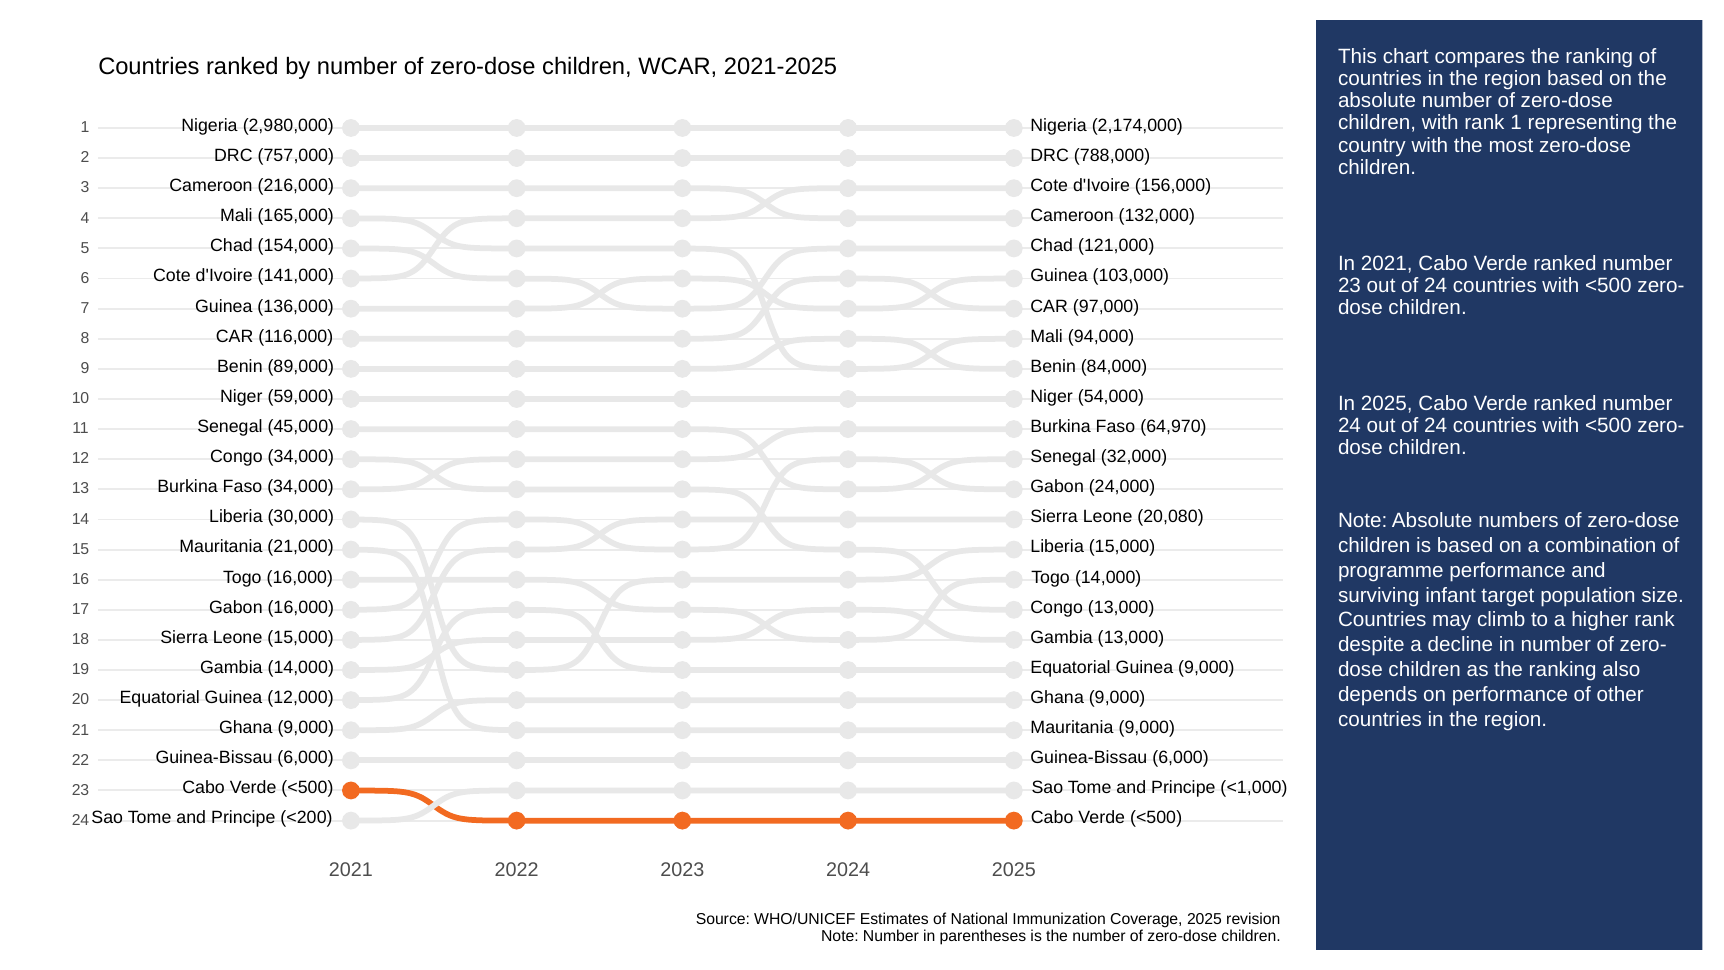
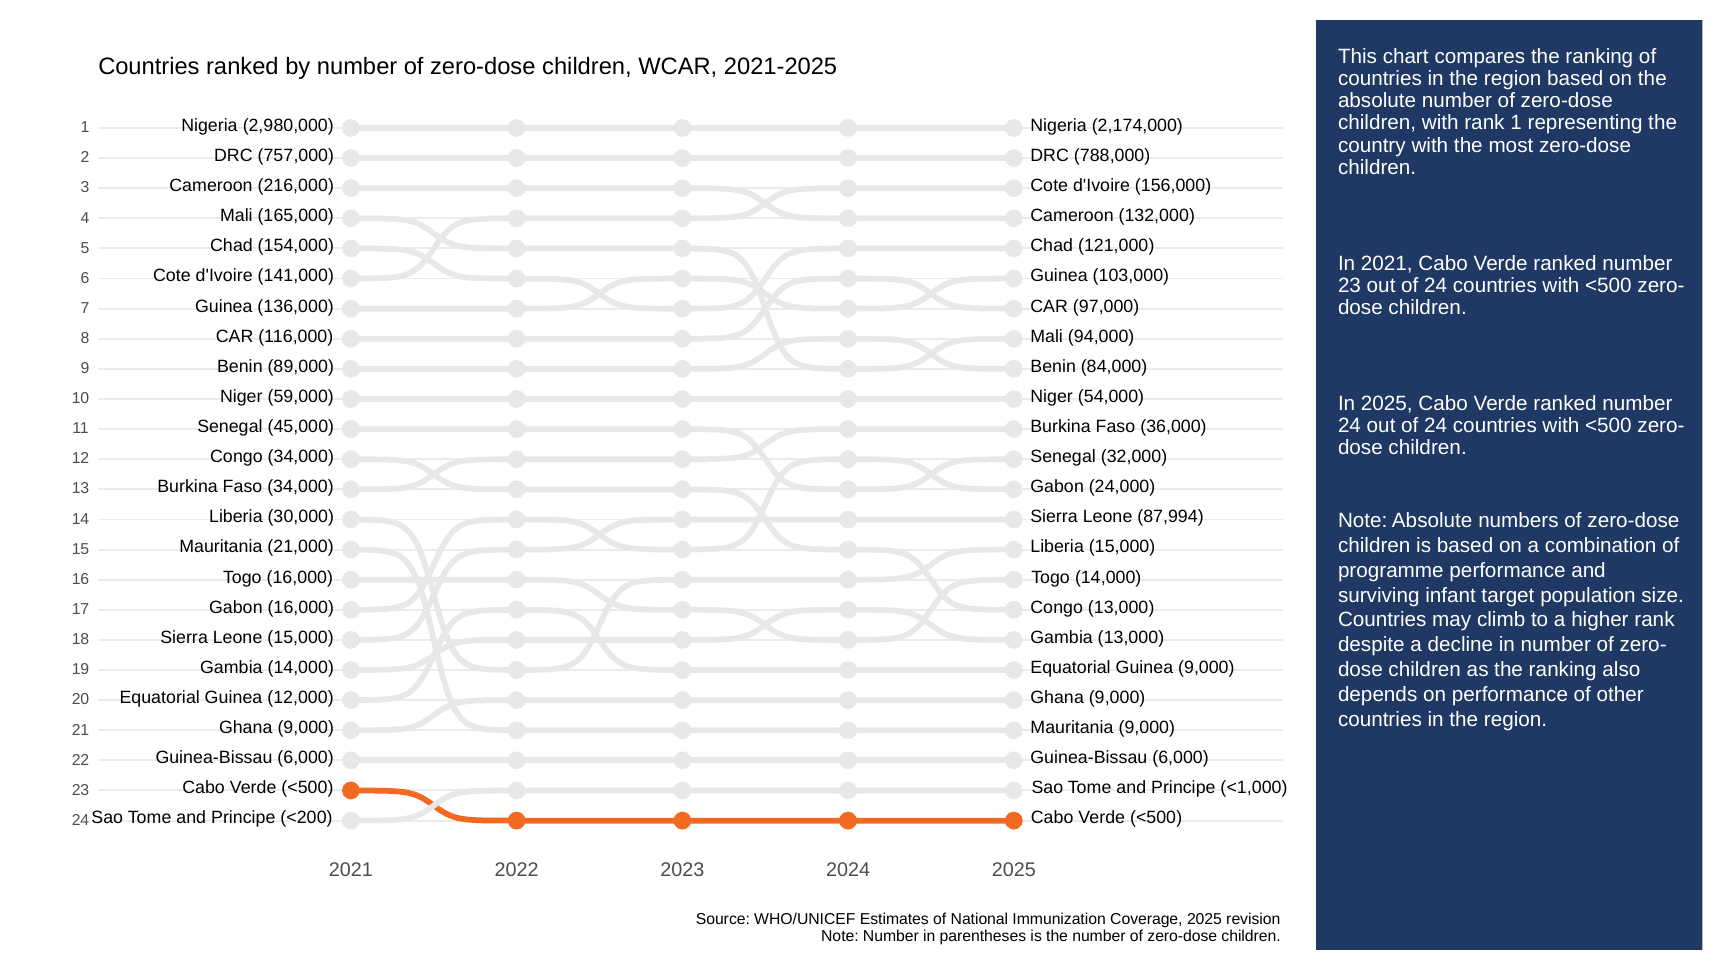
64,970: 64,970 -> 36,000
20,080: 20,080 -> 87,994
